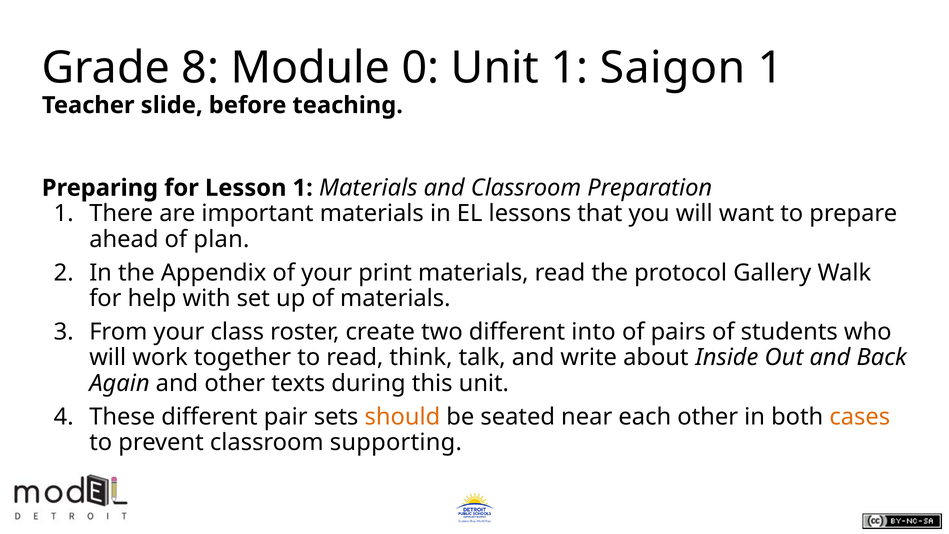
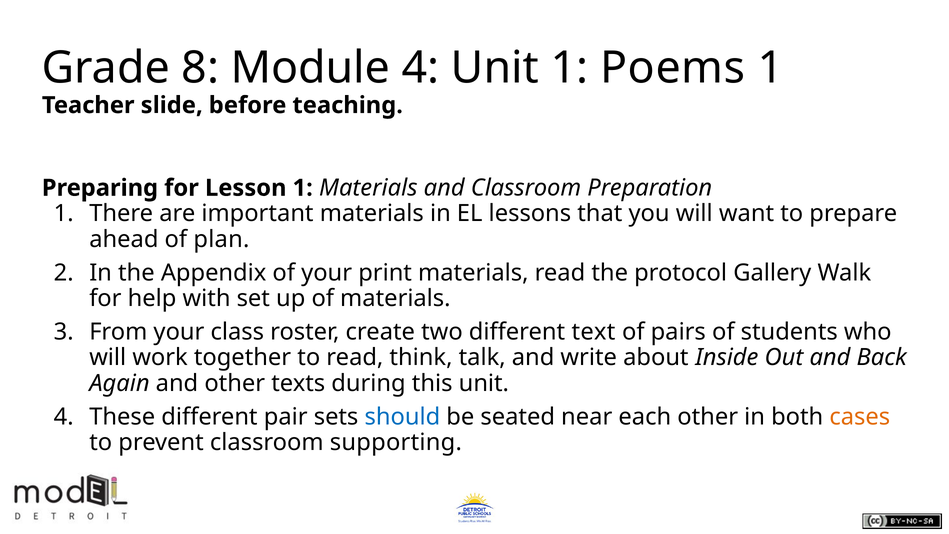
Module 0: 0 -> 4
Saigon: Saigon -> Poems
into: into -> text
should colour: orange -> blue
